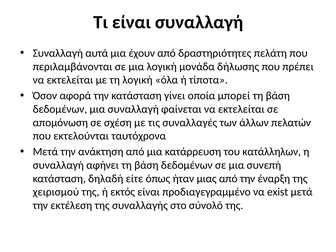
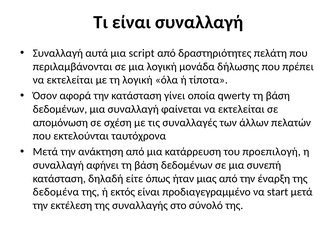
έχουν: έχουν -> script
μπορεί: μπορεί -> qwerty
κατάλληλων: κατάλληλων -> προεπιλογή
χειρισμού: χειρισμού -> δεδομένα
exist: exist -> start
